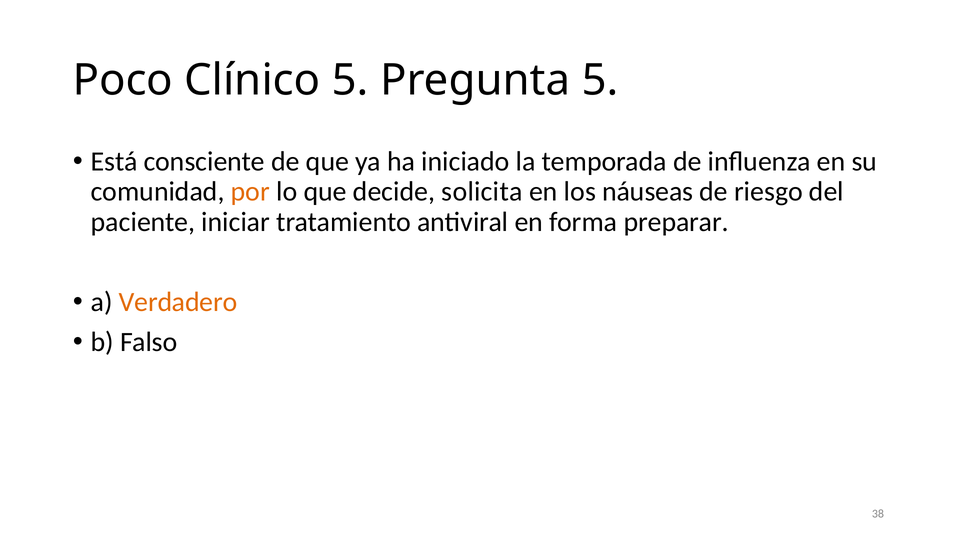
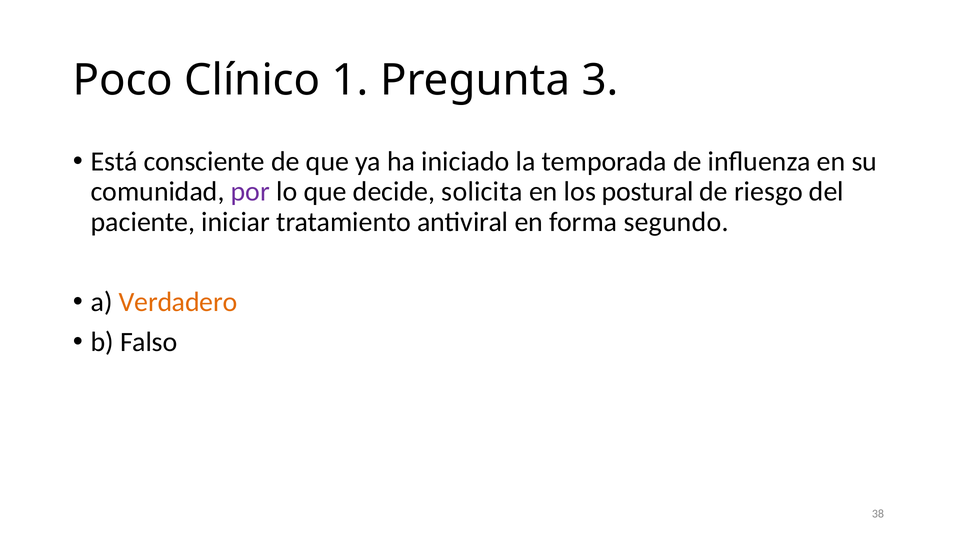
Clínico 5: 5 -> 1
Pregunta 5: 5 -> 3
por colour: orange -> purple
náuseas: náuseas -> postural
preparar: preparar -> segundo
